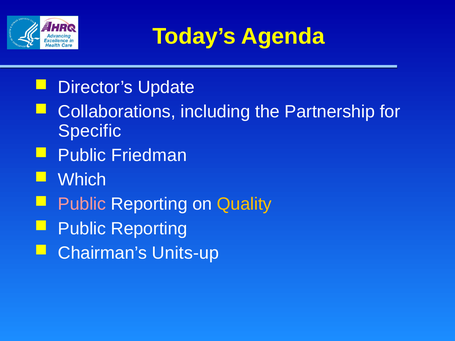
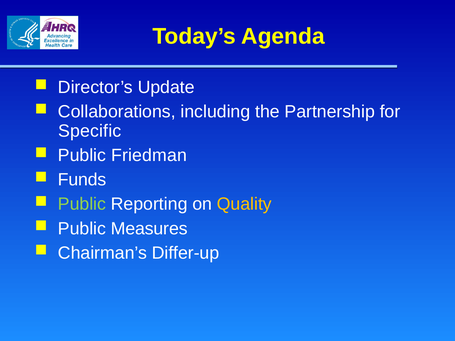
Which: Which -> Funds
Public at (82, 204) colour: pink -> light green
Reporting at (149, 229): Reporting -> Measures
Units-up: Units-up -> Differ-up
